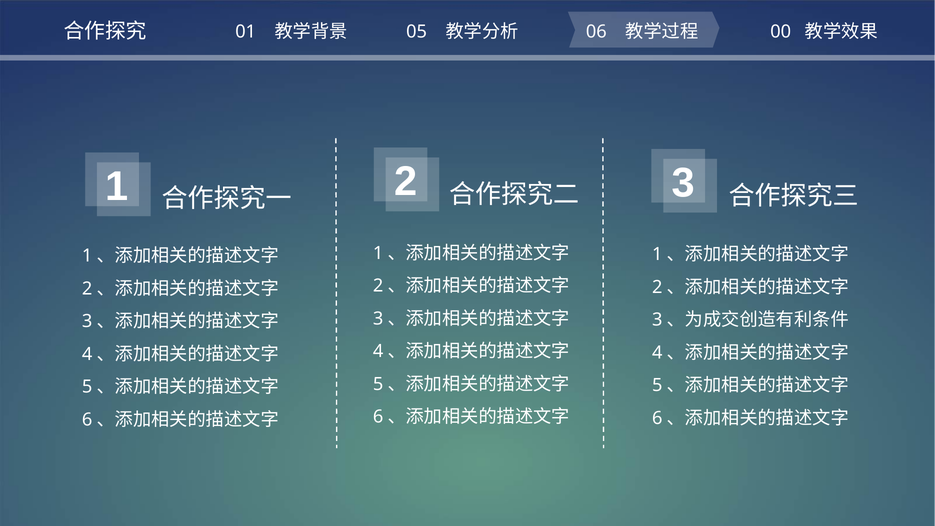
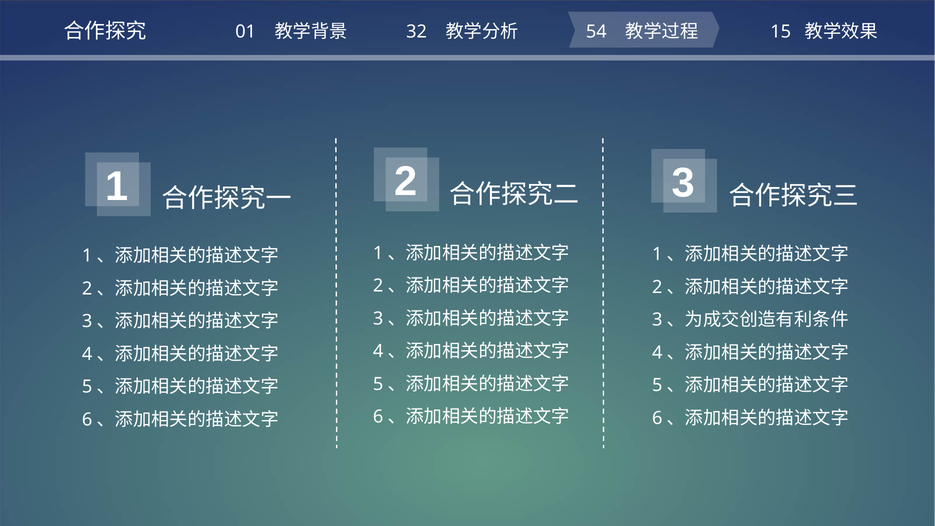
05: 05 -> 32
06: 06 -> 54
00: 00 -> 15
